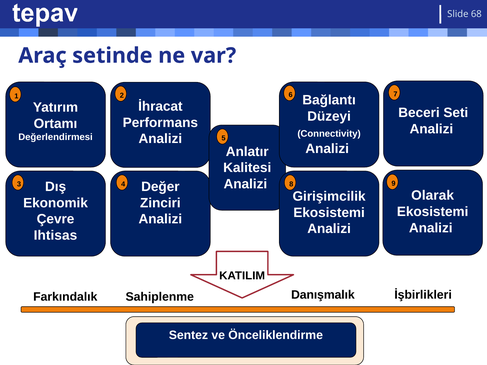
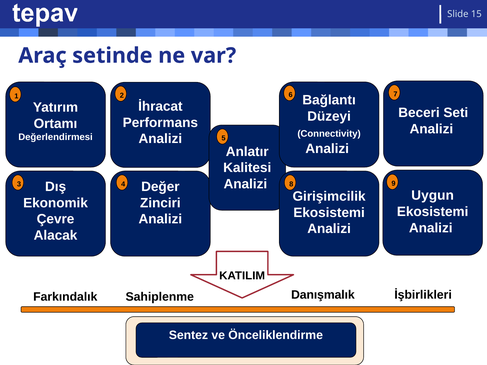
68: 68 -> 15
Olarak: Olarak -> Uygun
Ihtisas: Ihtisas -> Alacak
